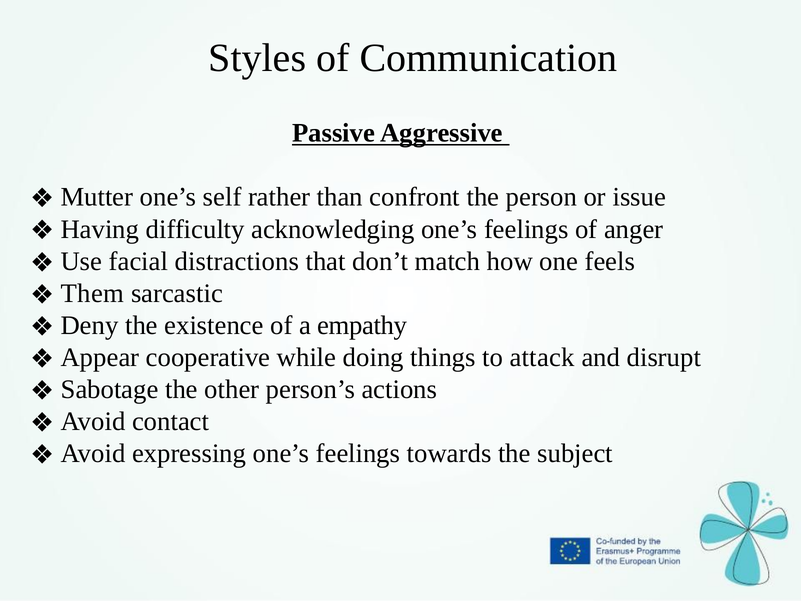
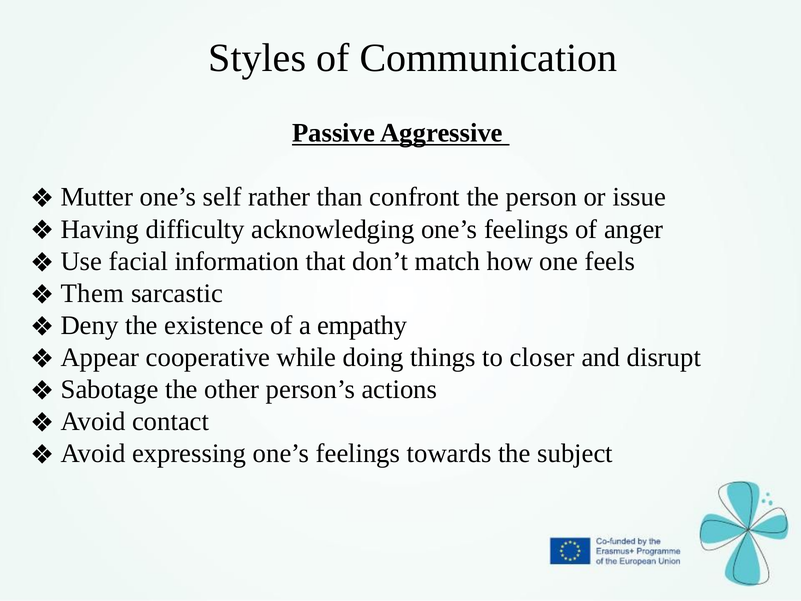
distractions: distractions -> information
attack: attack -> closer
